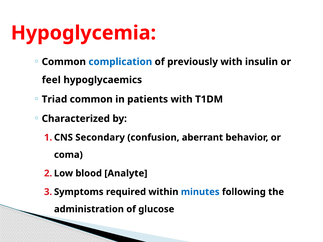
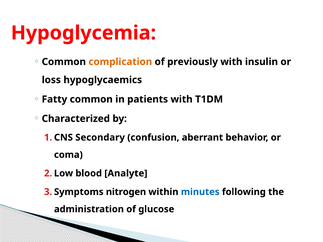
complication colour: blue -> orange
feel: feel -> loss
Triad: Triad -> Fatty
required: required -> nitrogen
